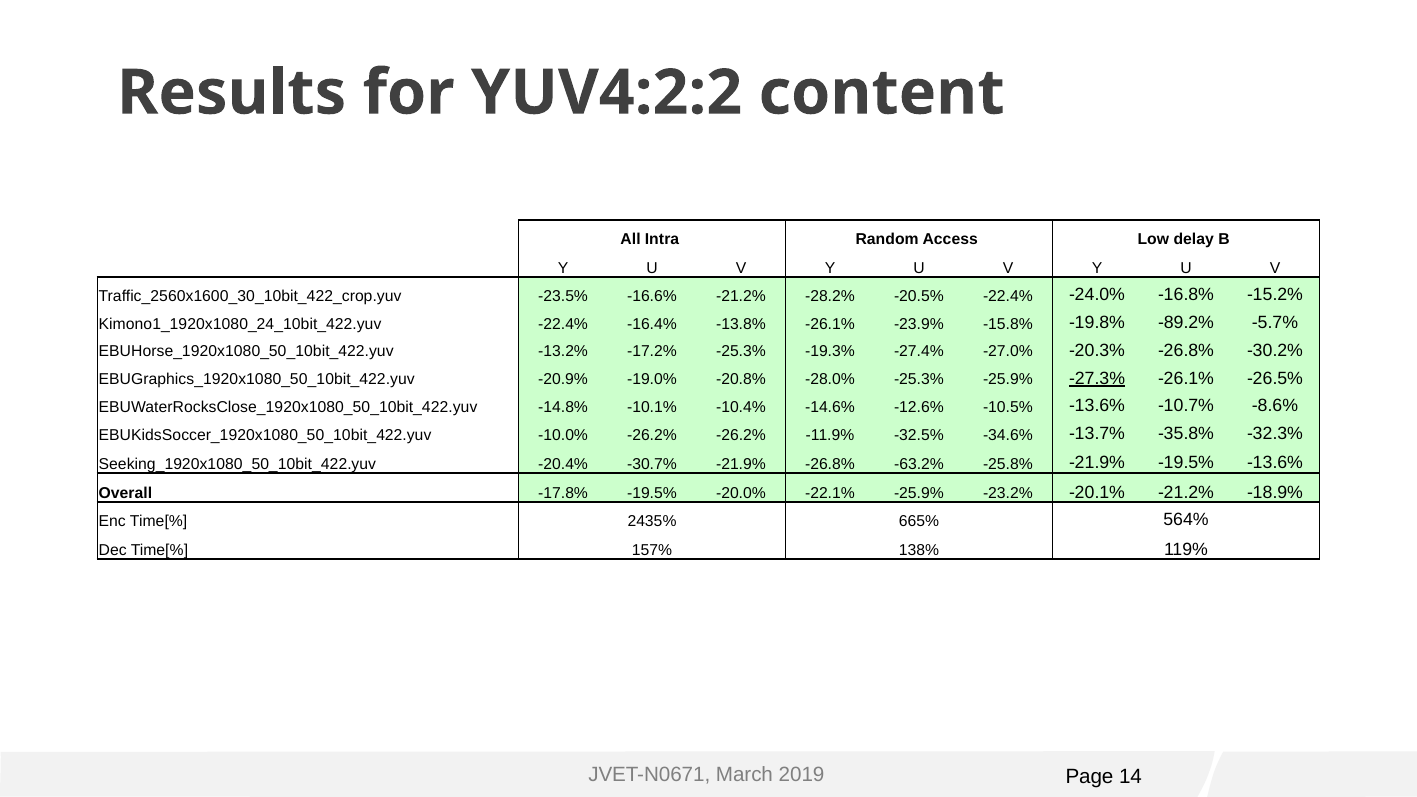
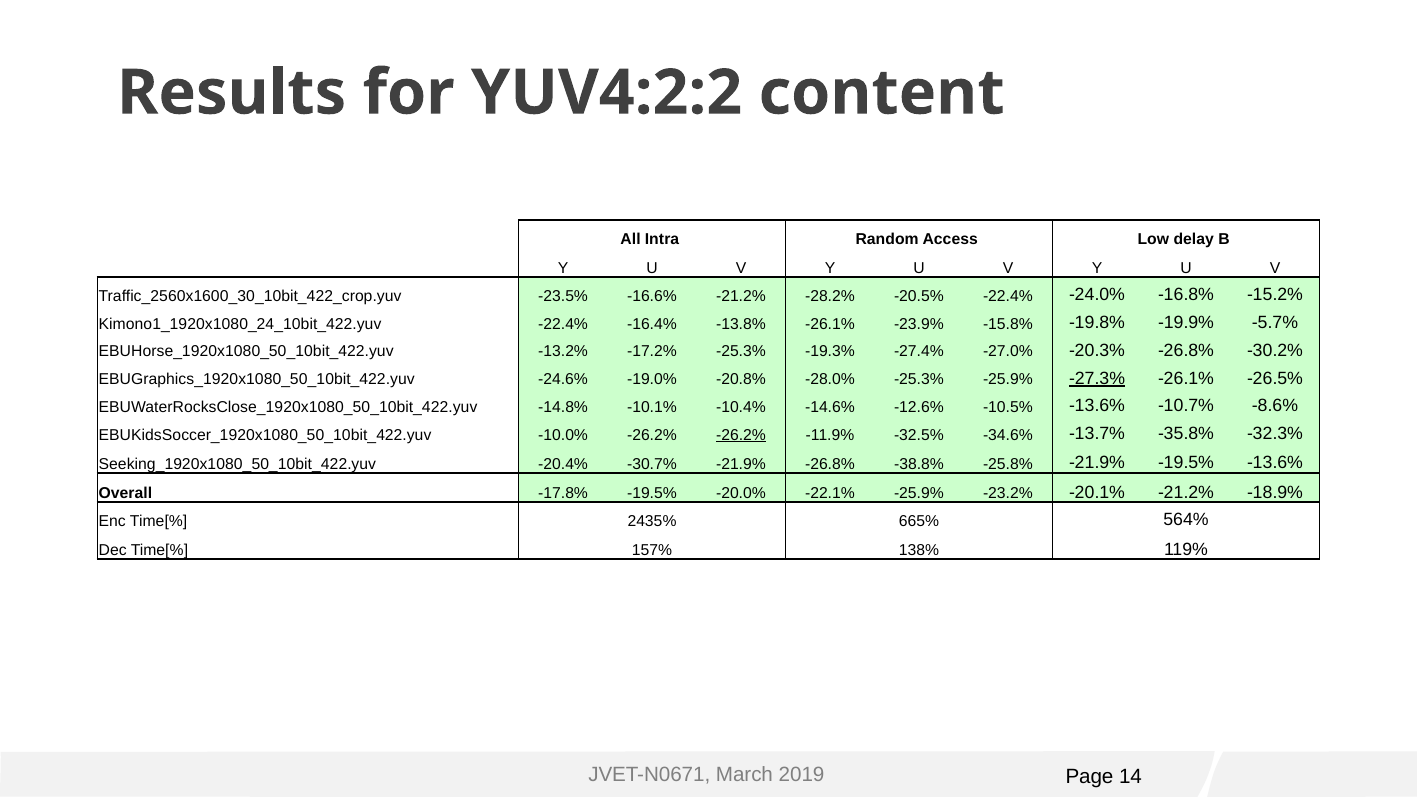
-89.2%: -89.2% -> -19.9%
-20.9%: -20.9% -> -24.6%
-26.2% at (741, 435) underline: none -> present
-63.2%: -63.2% -> -38.8%
